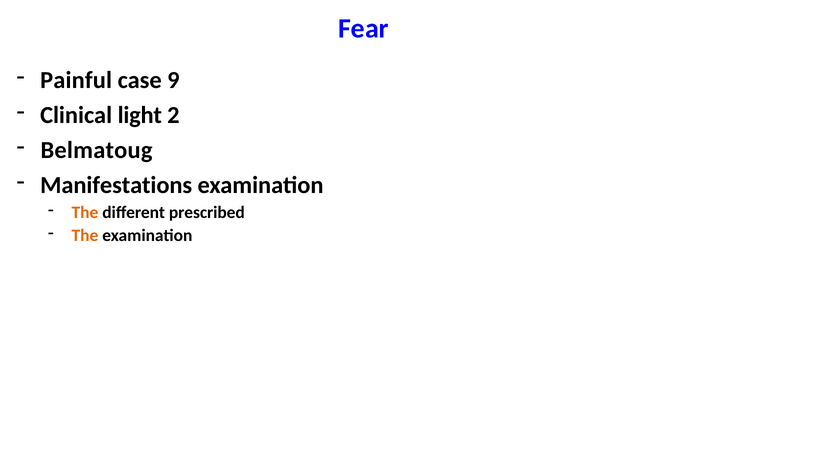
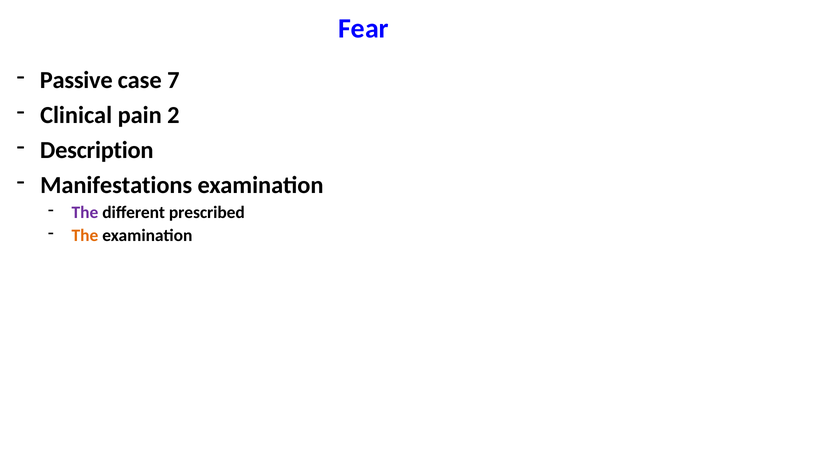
Painful: Painful -> Passive
9: 9 -> 7
light: light -> pain
Belmatoug: Belmatoug -> Description
The at (85, 212) colour: orange -> purple
